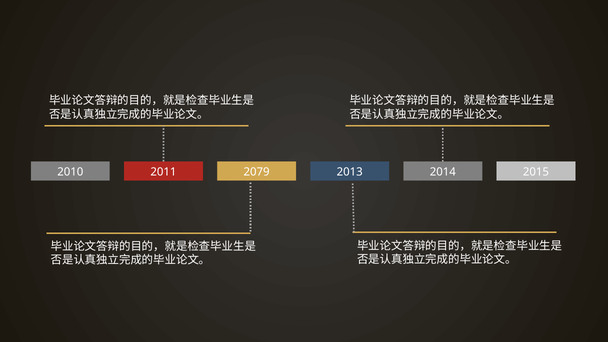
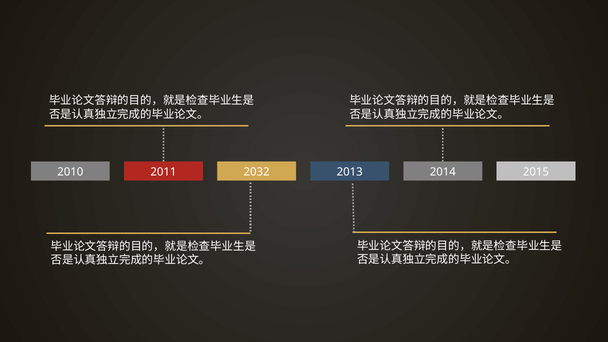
2079: 2079 -> 2032
